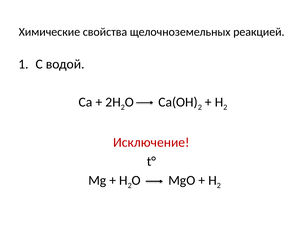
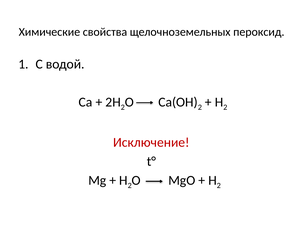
реакцией: реакцией -> пероксид
